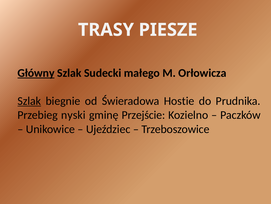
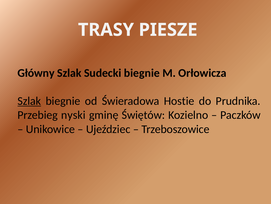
Główny underline: present -> none
Sudecki małego: małego -> biegnie
Przejście: Przejście -> Świętów
